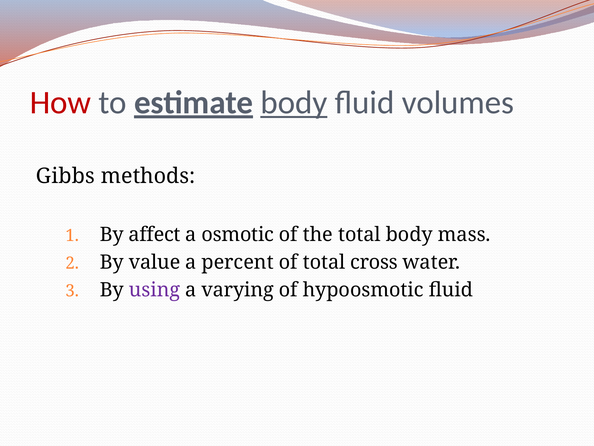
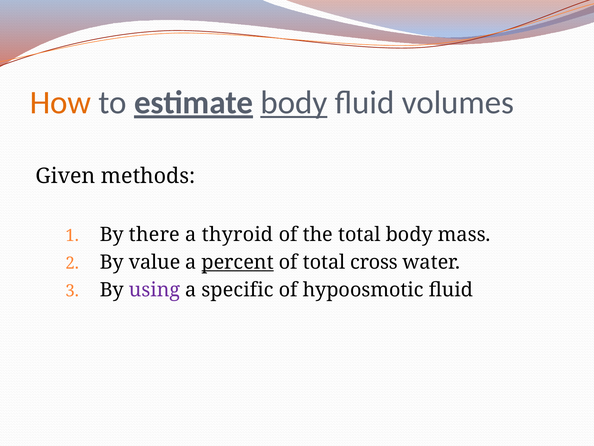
How colour: red -> orange
Gibbs: Gibbs -> Given
affect: affect -> there
osmotic: osmotic -> thyroid
percent underline: none -> present
varying: varying -> specific
